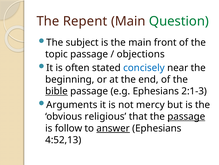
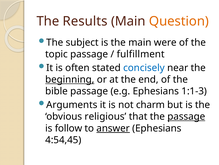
Repent: Repent -> Results
Question colour: green -> orange
front: front -> were
objections: objections -> fulfillment
beginning underline: none -> present
bible underline: present -> none
2:1-3: 2:1-3 -> 1:1-3
mercy: mercy -> charm
4:52,13: 4:52,13 -> 4:54,45
